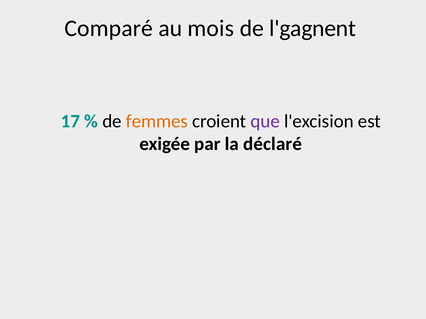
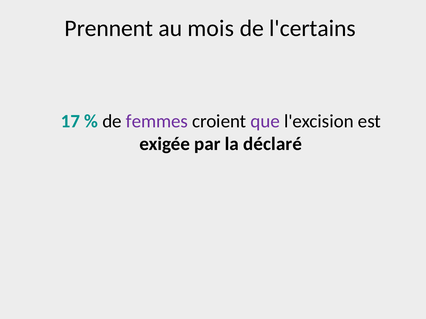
Comparé: Comparé -> Prennent
l'gagnent: l'gagnent -> l'certains
femmes colour: orange -> purple
